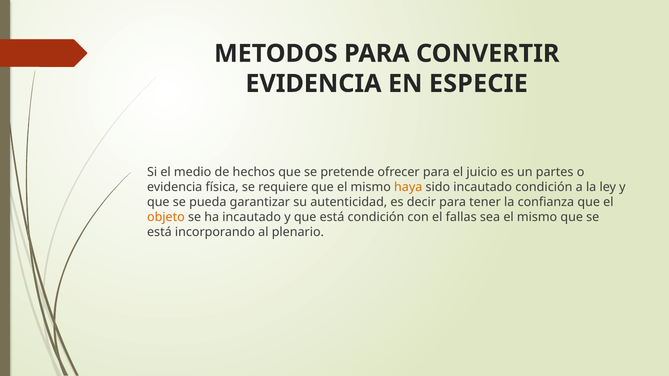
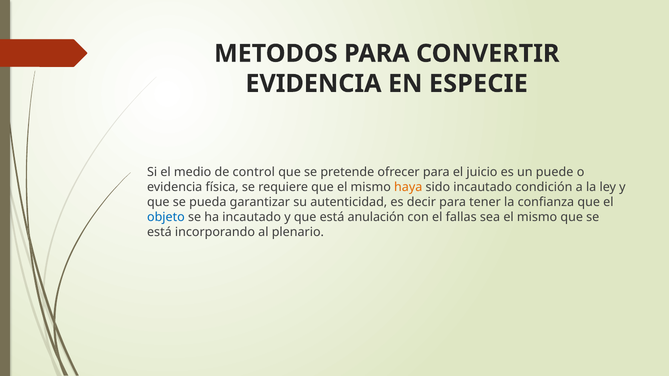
hechos: hechos -> control
partes: partes -> puede
objeto colour: orange -> blue
está condición: condición -> anulación
